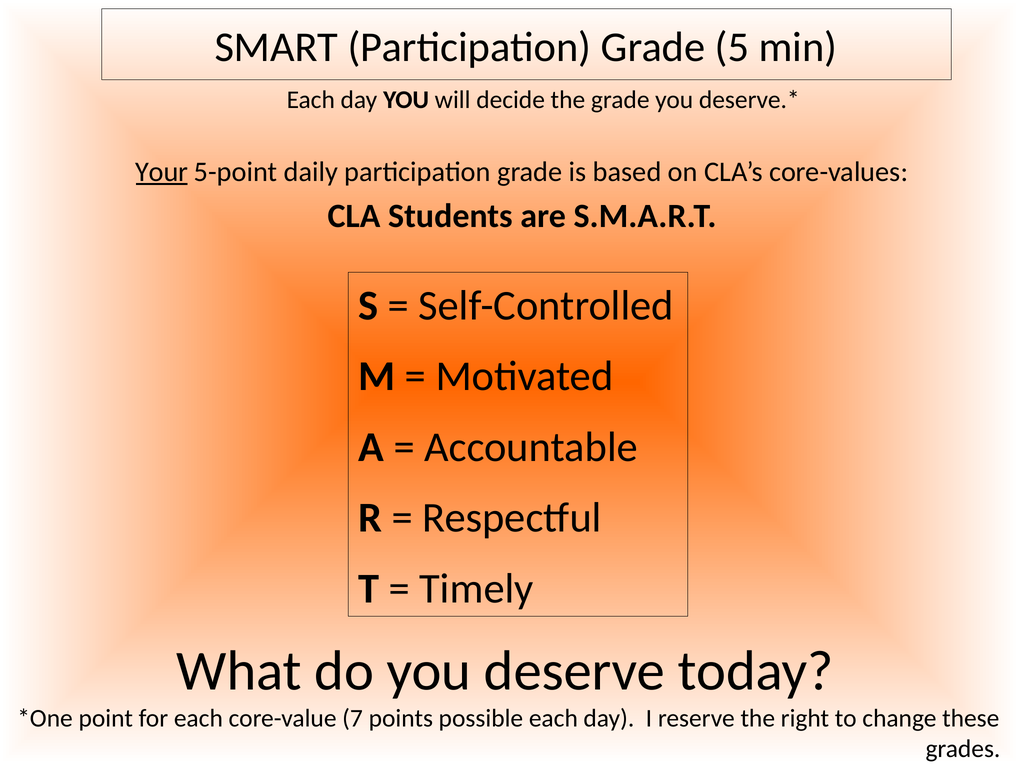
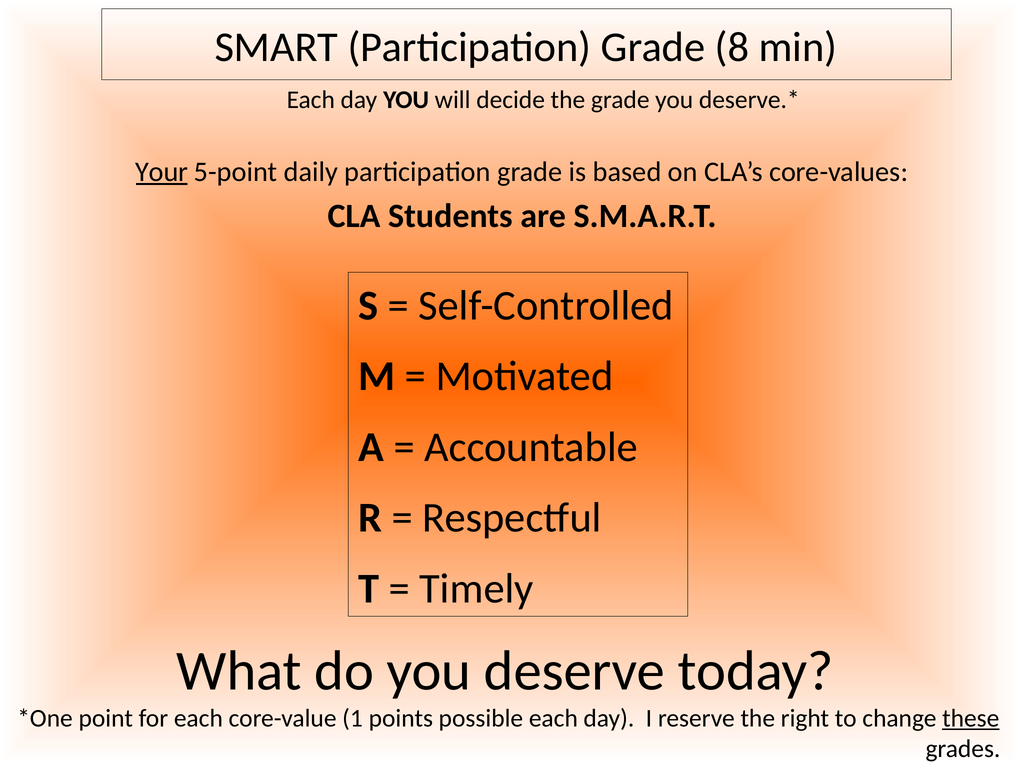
5: 5 -> 8
7: 7 -> 1
these underline: none -> present
